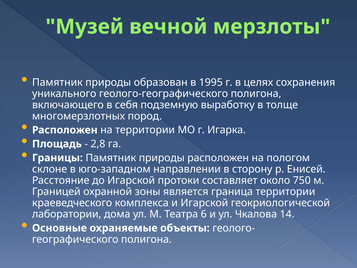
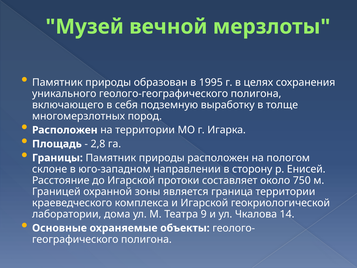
6: 6 -> 9
